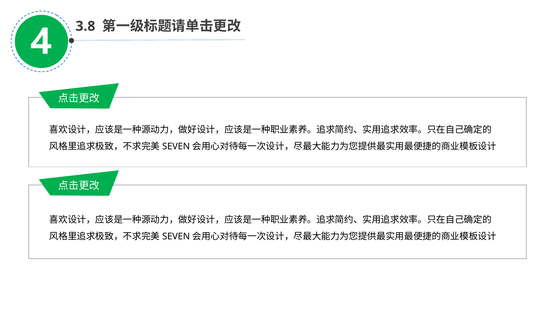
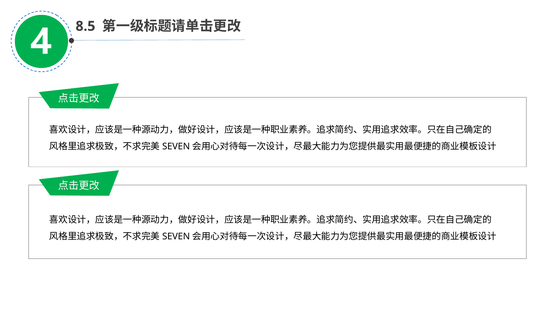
3.8: 3.8 -> 8.5
